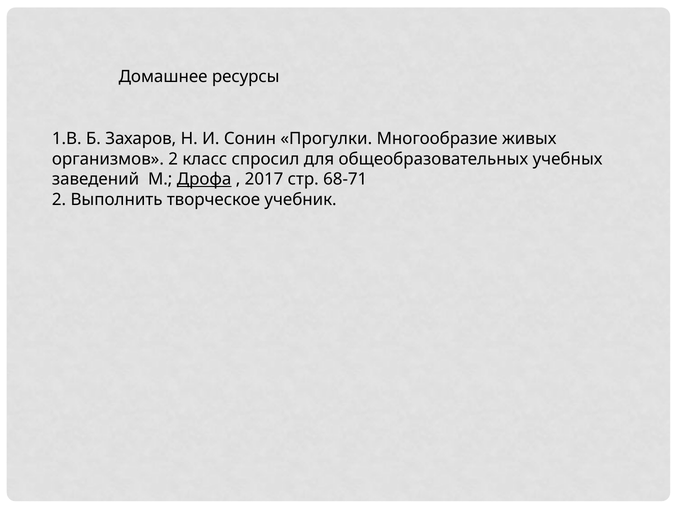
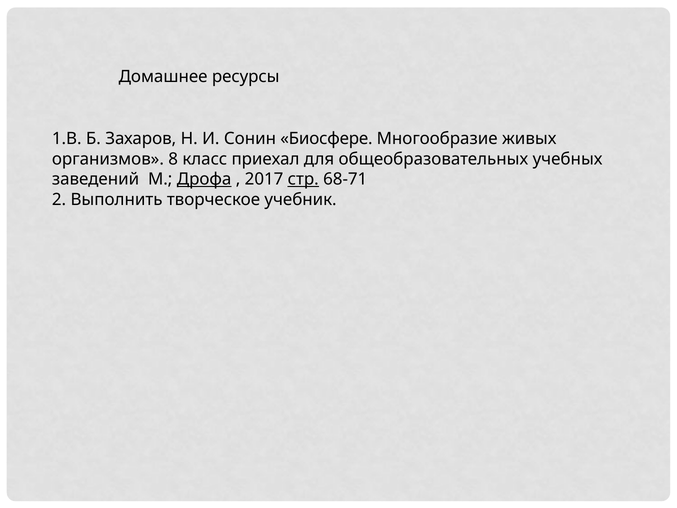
Прогулки: Прогулки -> Биосфере
организмов 2: 2 -> 8
спросил: спросил -> приехал
стр underline: none -> present
